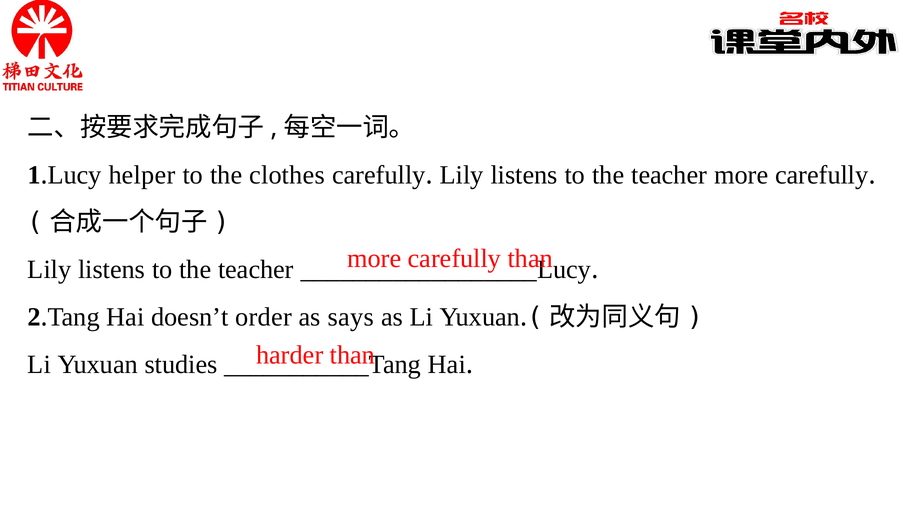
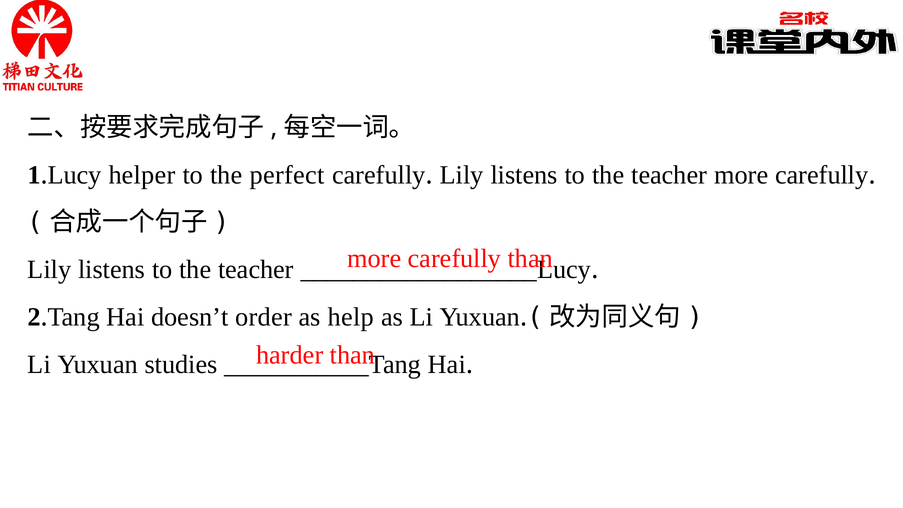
clothes: clothes -> perfect
says: says -> help
